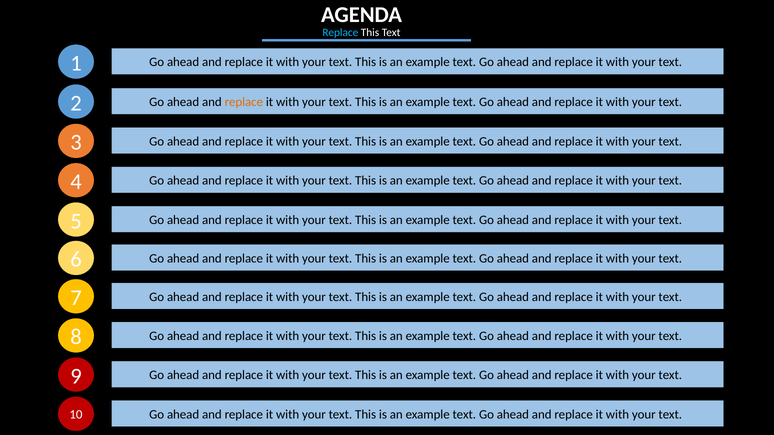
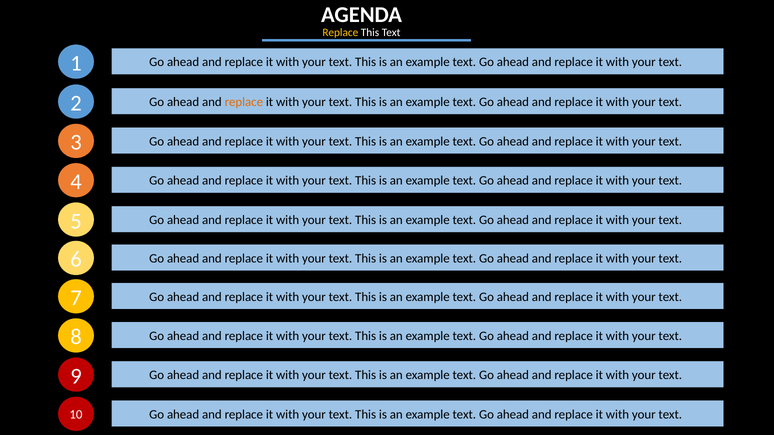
Replace at (340, 32) colour: light blue -> yellow
